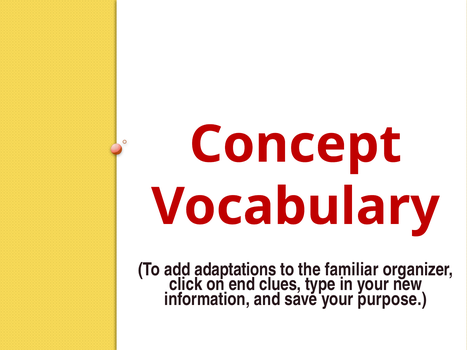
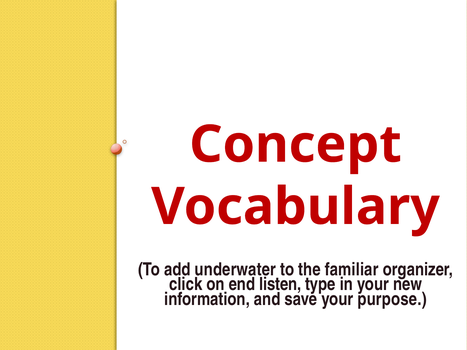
adaptations: adaptations -> underwater
clues: clues -> listen
